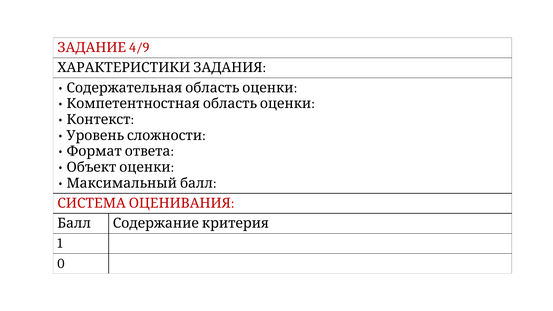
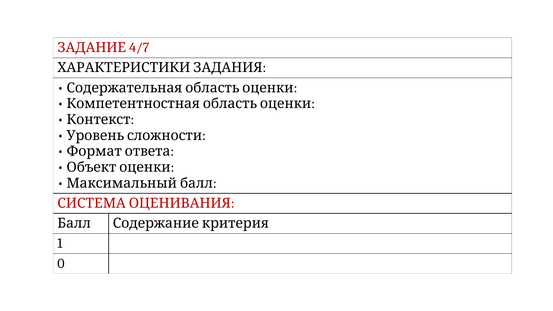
4/9: 4/9 -> 4/7
